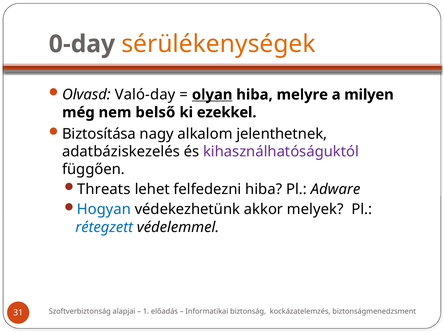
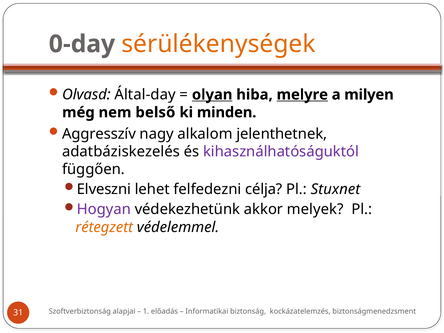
Való-day: Való-day -> Által-day
melyre underline: none -> present
ezekkel: ezekkel -> minden
Biztosítása: Biztosítása -> Aggresszív
Threats: Threats -> Elveszni
felfedezni hiba: hiba -> célja
Adware: Adware -> Stuxnet
Hogyan colour: blue -> purple
rétegzett colour: blue -> orange
